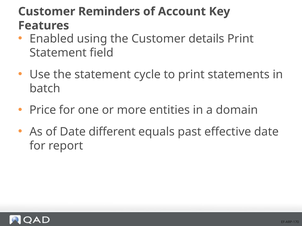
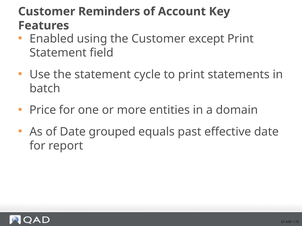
details: details -> except
different: different -> grouped
